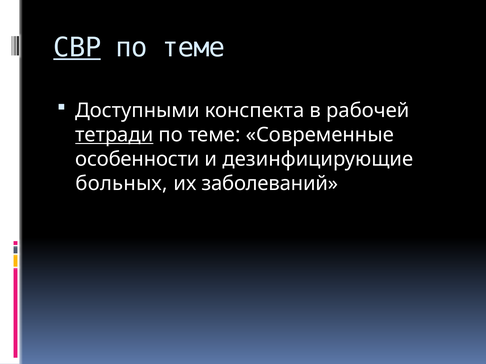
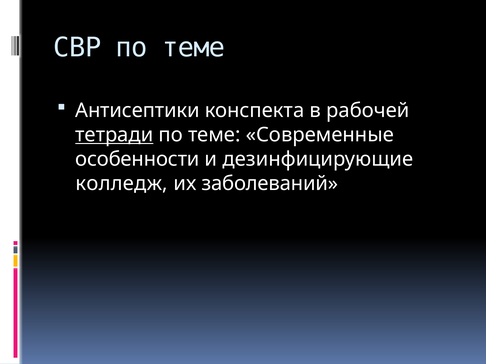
СВР underline: present -> none
Доступными: Доступными -> Антисептики
больных: больных -> колледж
